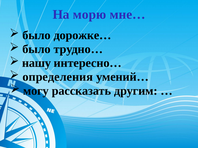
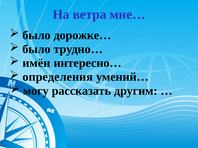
морю: морю -> ветра
нашу: нашу -> имён
